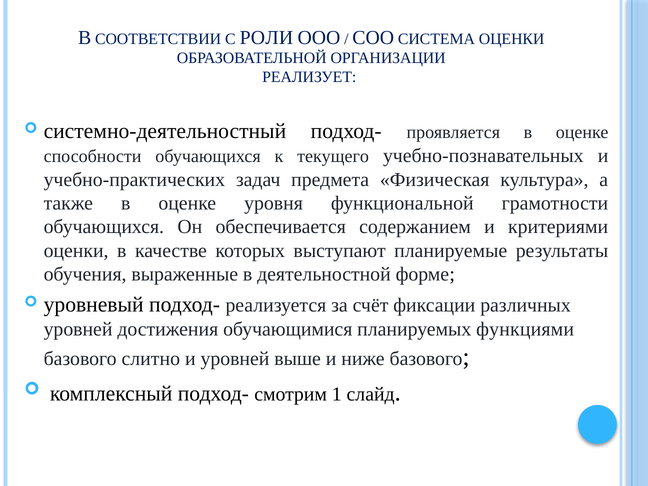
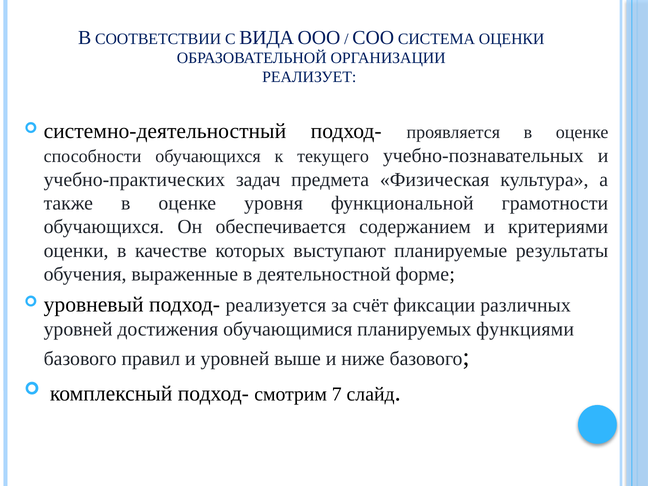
РОЛИ: РОЛИ -> ВИДА
слитно: слитно -> правил
1: 1 -> 7
